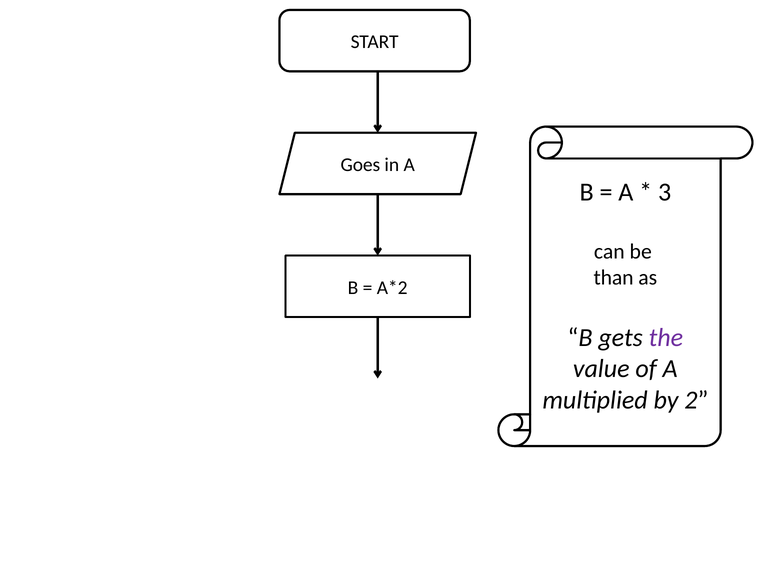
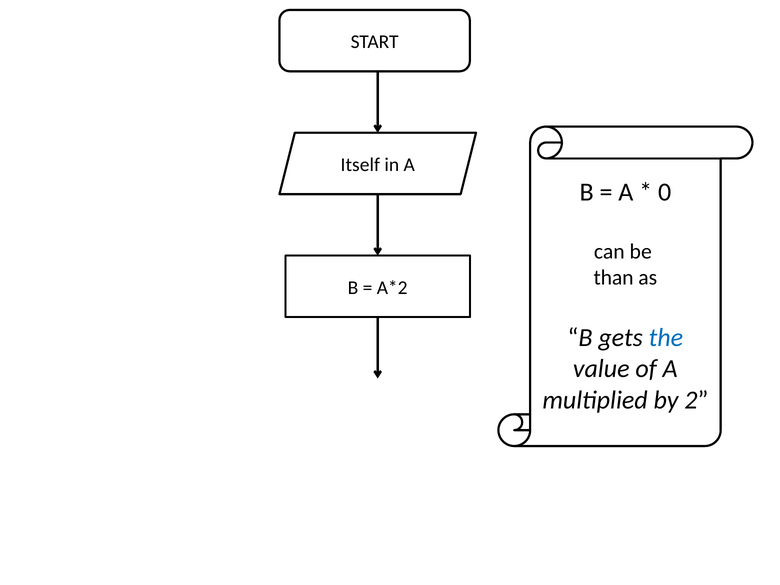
Goes: Goes -> Itself
3: 3 -> 0
the colour: purple -> blue
